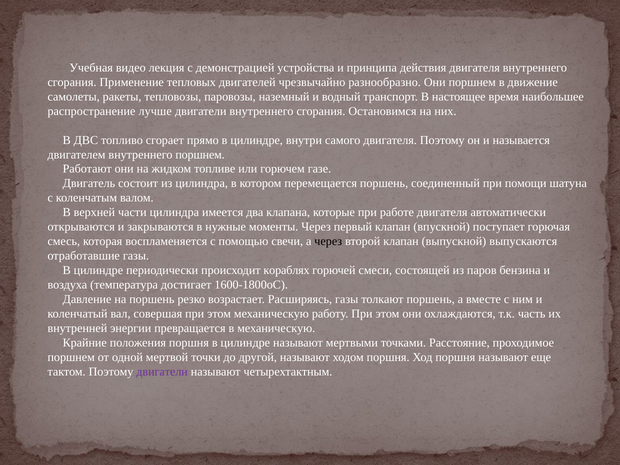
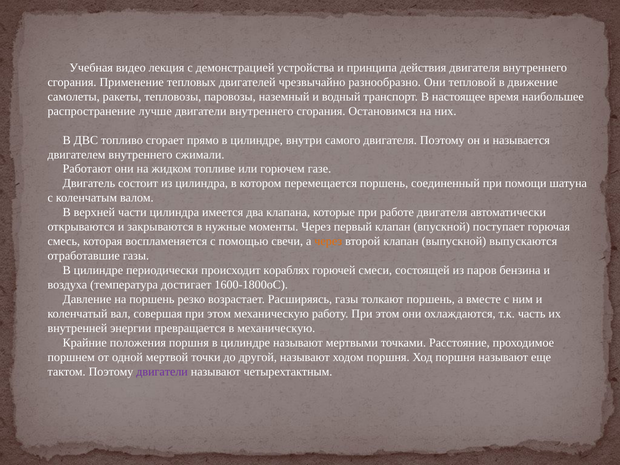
Они поршнем: поршнем -> тепловой
внутреннего поршнем: поршнем -> сжимали
через at (328, 241) colour: black -> orange
